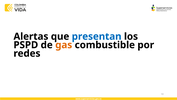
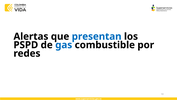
gas colour: orange -> blue
